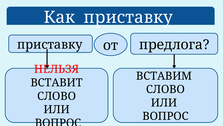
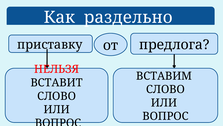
Как приставку: приставку -> раздельно
